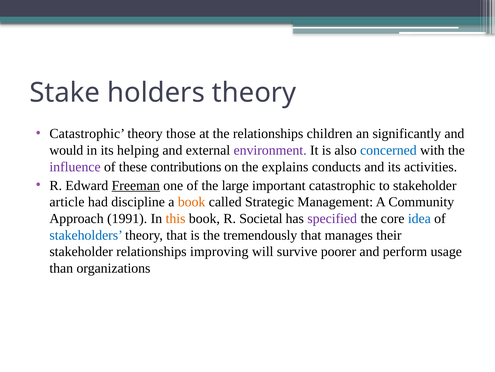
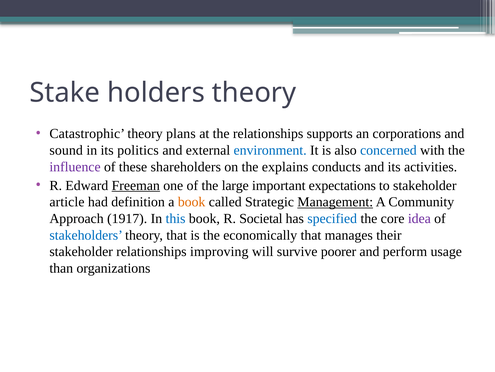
those: those -> plans
children: children -> supports
significantly: significantly -> corporations
would: would -> sound
helping: helping -> politics
environment colour: purple -> blue
contributions: contributions -> shareholders
important catastrophic: catastrophic -> expectations
discipline: discipline -> definition
Management underline: none -> present
1991: 1991 -> 1917
this colour: orange -> blue
specified colour: purple -> blue
idea colour: blue -> purple
tremendously: tremendously -> economically
